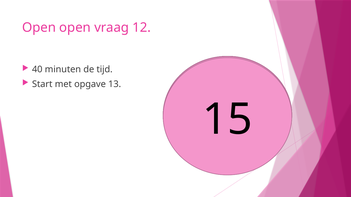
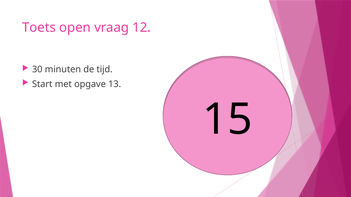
Open at (39, 28): Open -> Toets
40: 40 -> 30
